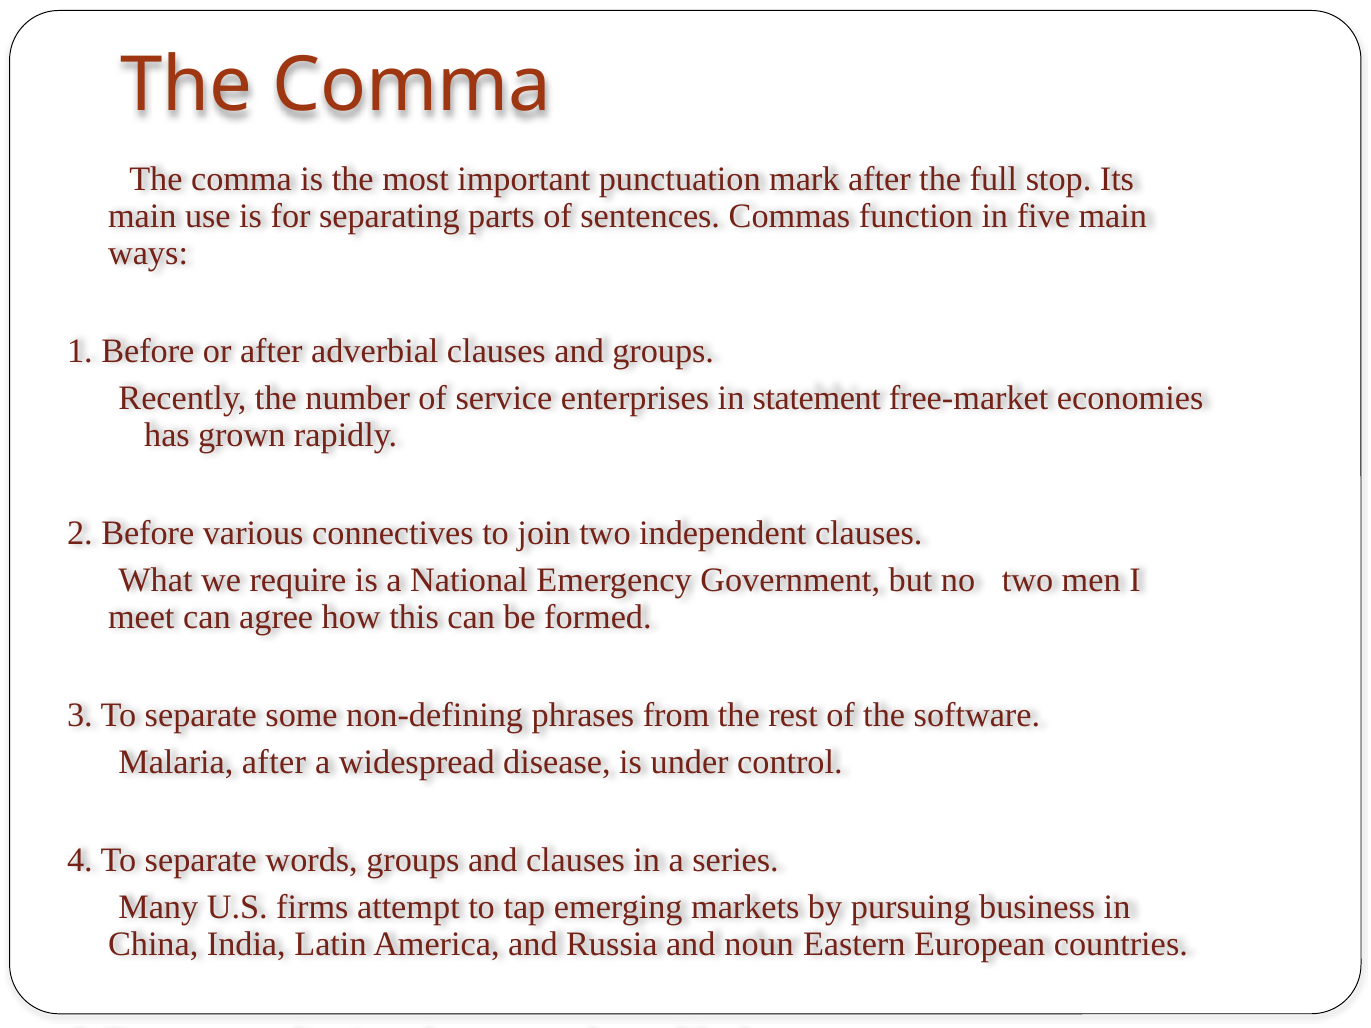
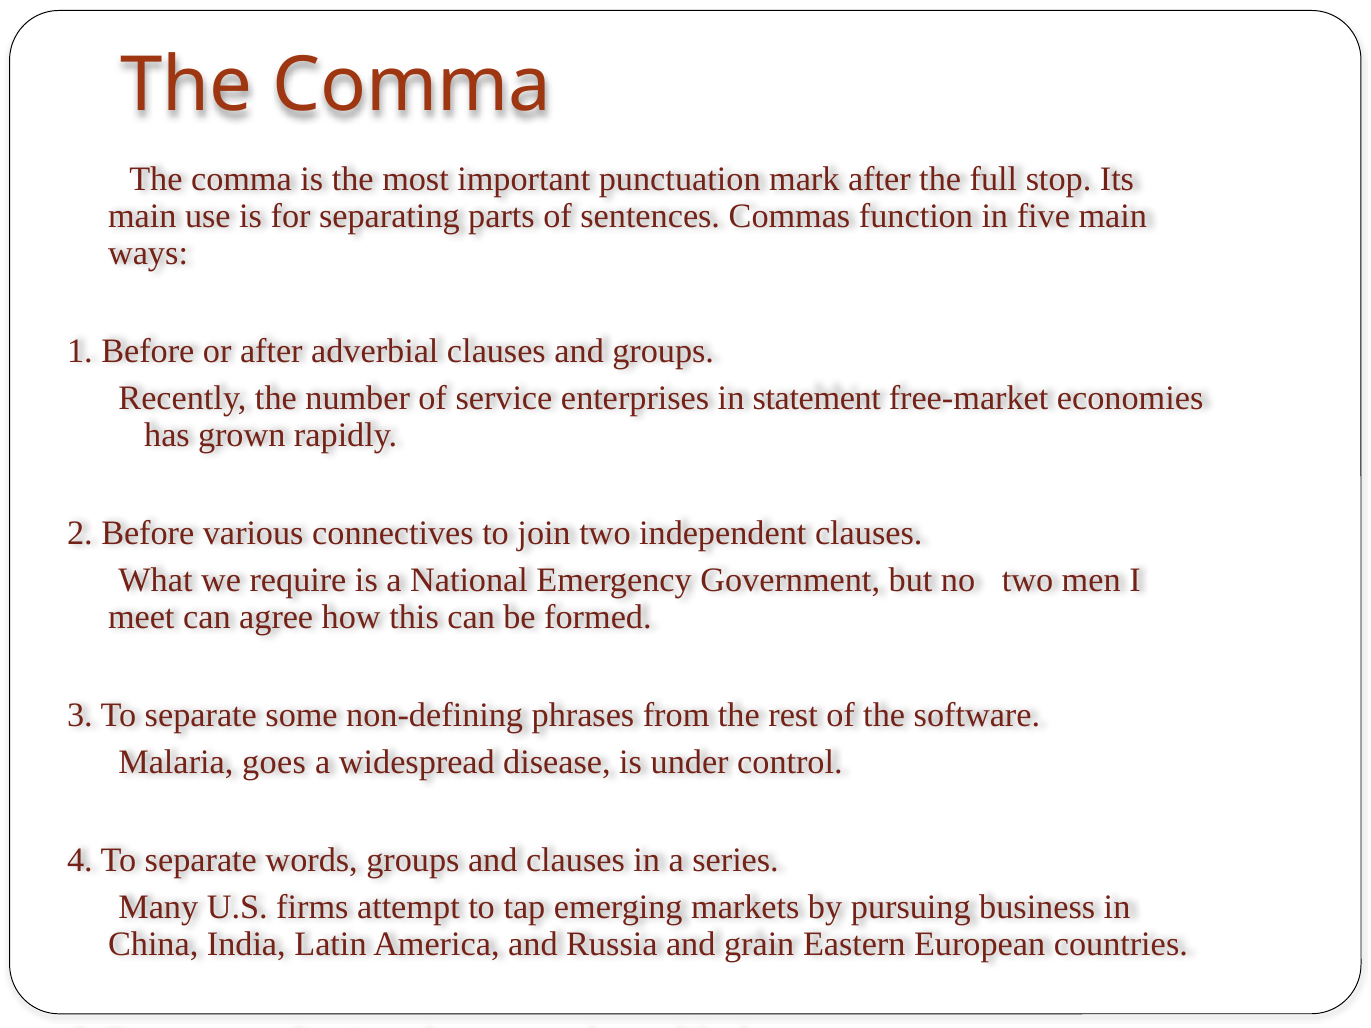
Malaria after: after -> goes
and noun: noun -> grain
